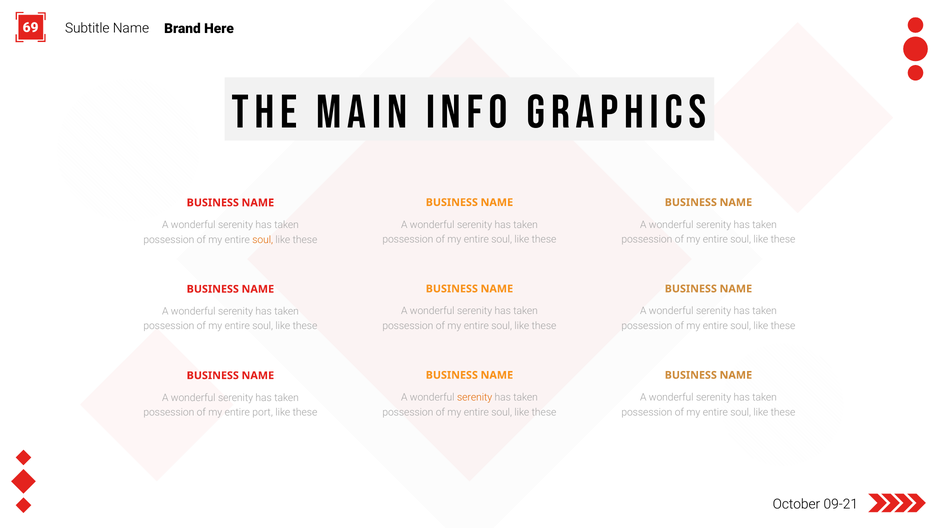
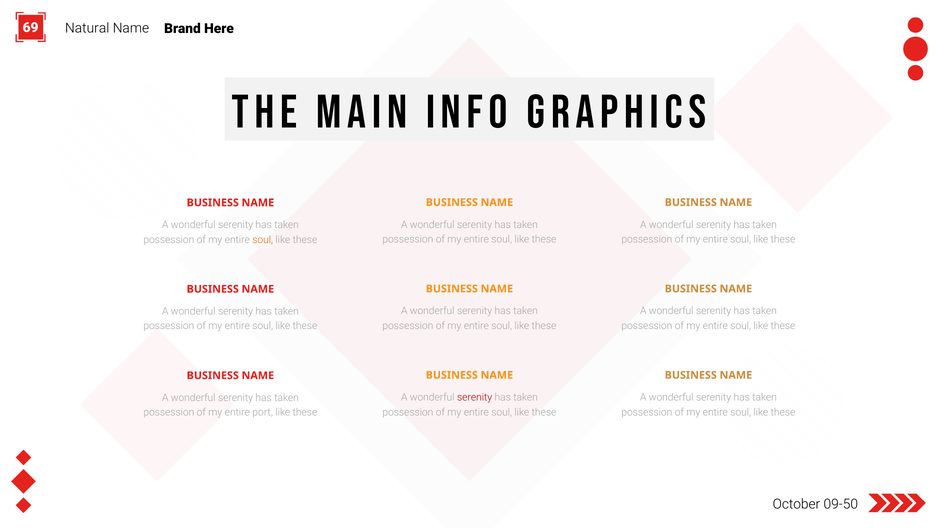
Subtitle: Subtitle -> Natural
serenity at (475, 398) colour: orange -> red
09-21: 09-21 -> 09-50
